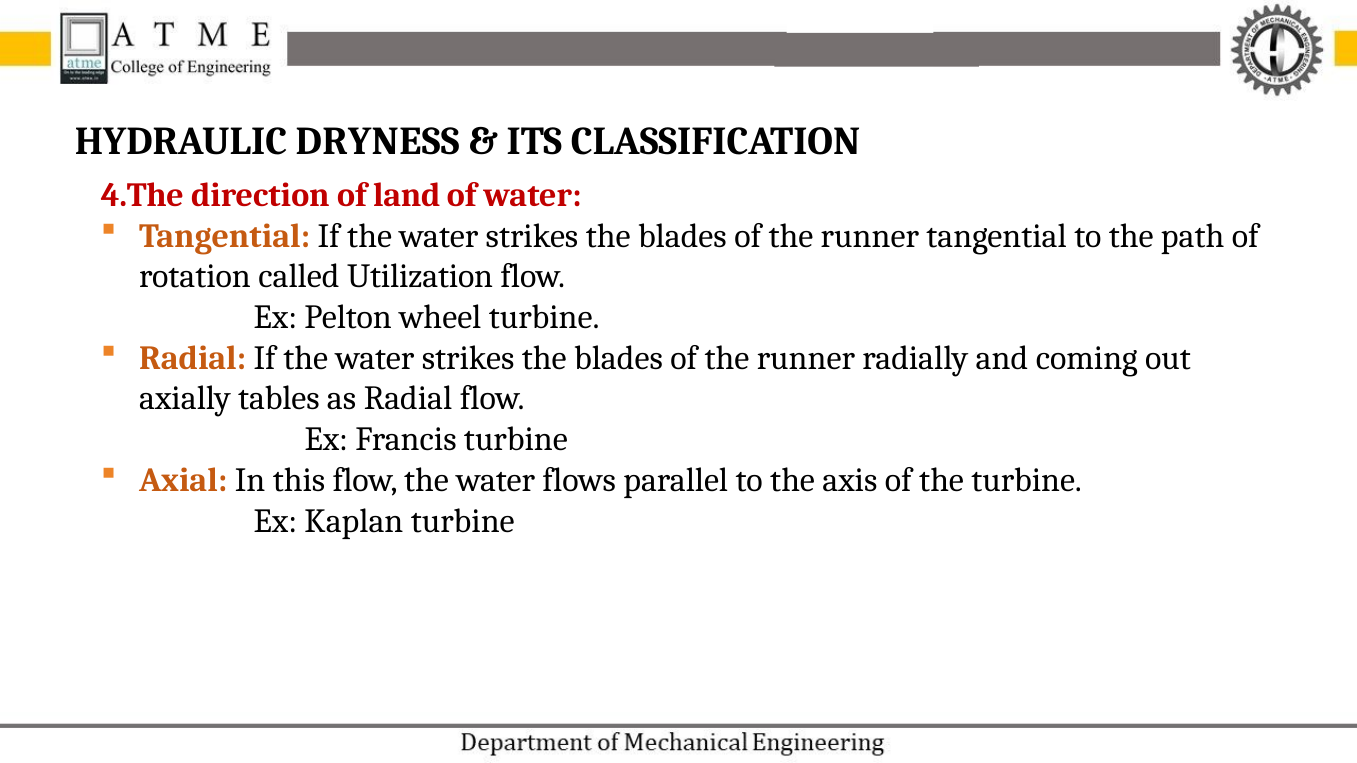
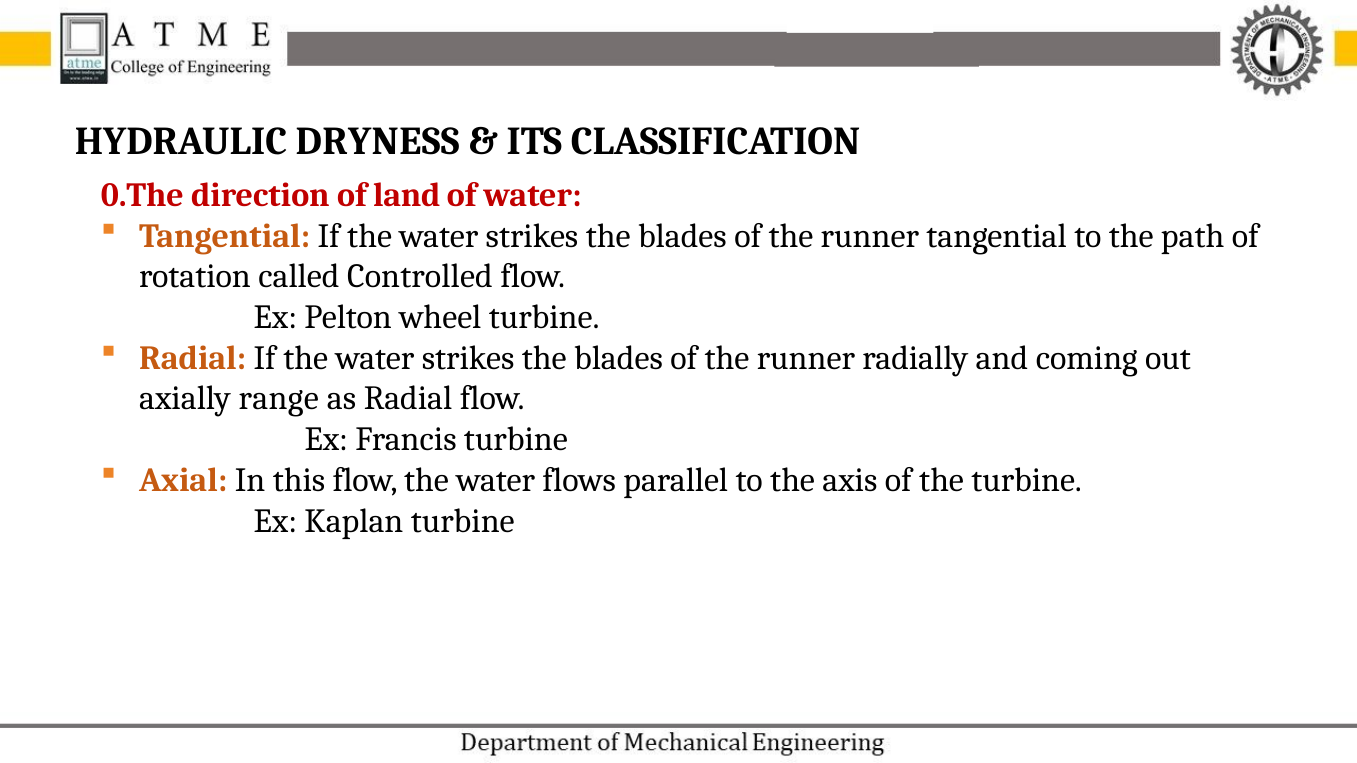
4.The: 4.The -> 0.The
Utilization: Utilization -> Controlled
tables: tables -> range
